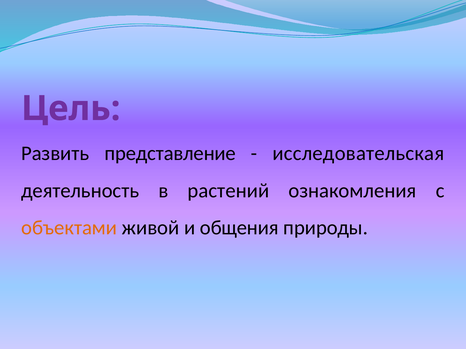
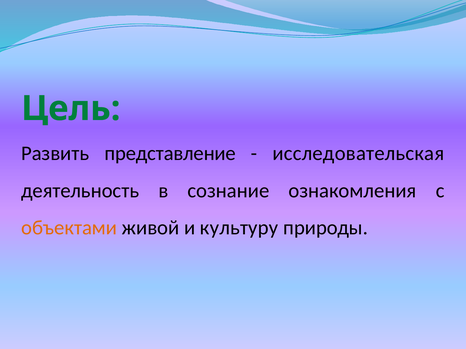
Цель colour: purple -> green
растений: растений -> сознание
общения: общения -> культуру
